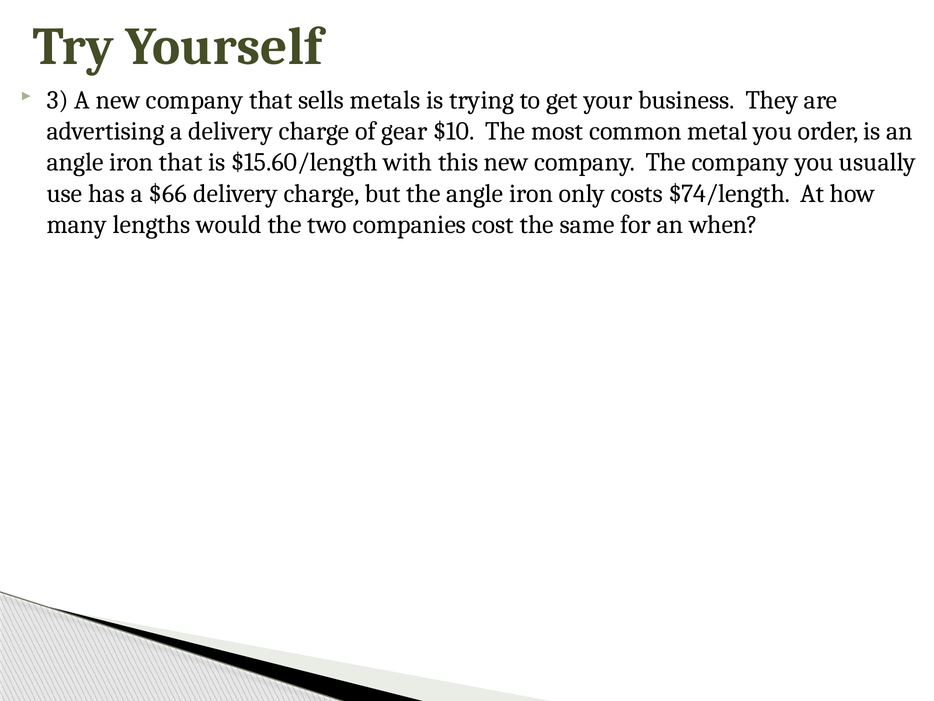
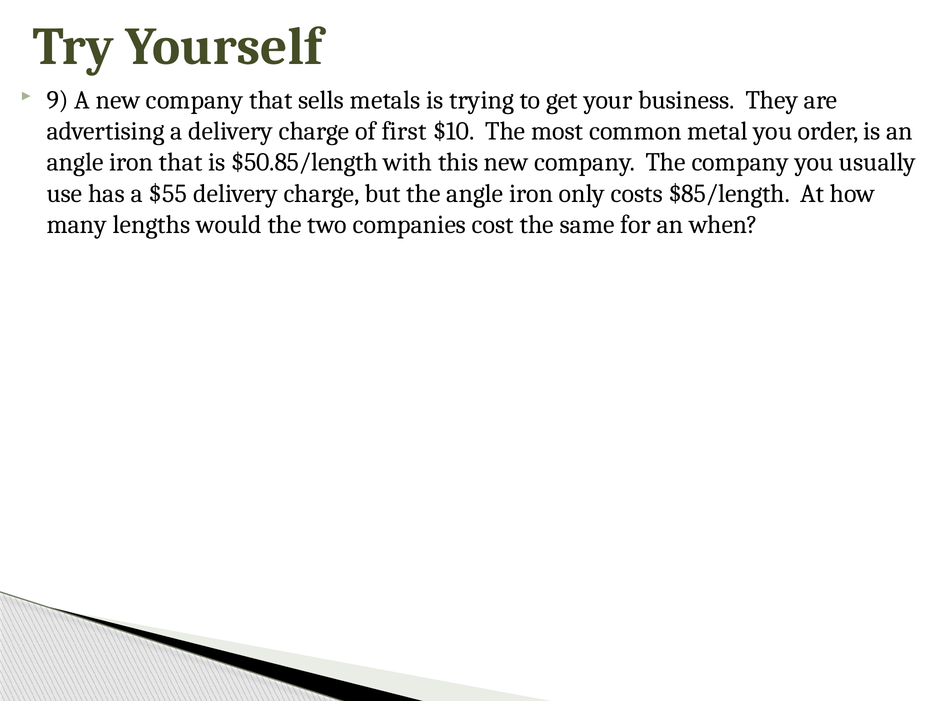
3: 3 -> 9
gear: gear -> first
$15.60/length: $15.60/length -> $50.85/length
$66: $66 -> $55
$74/length: $74/length -> $85/length
